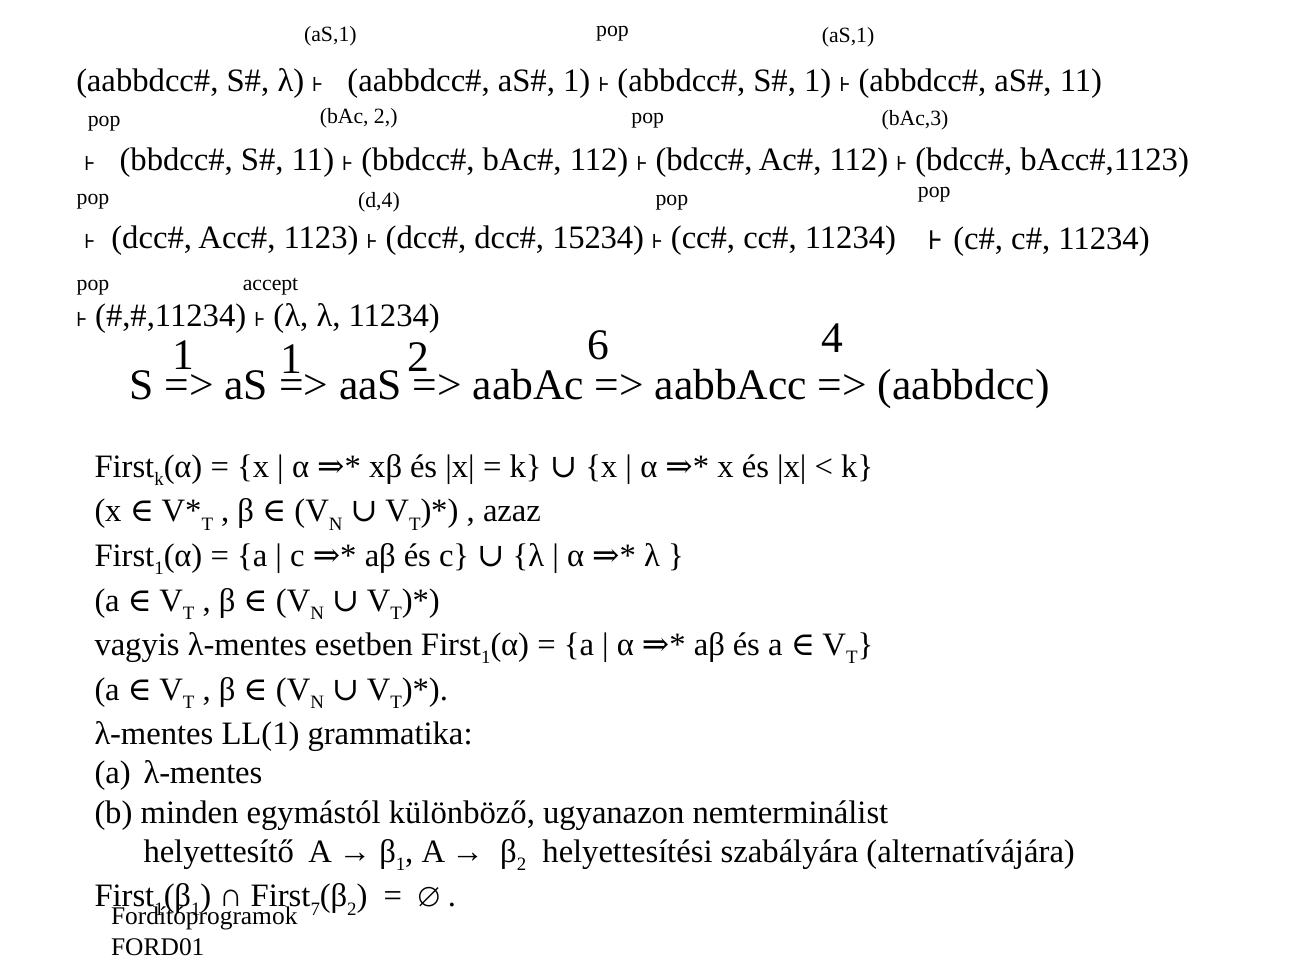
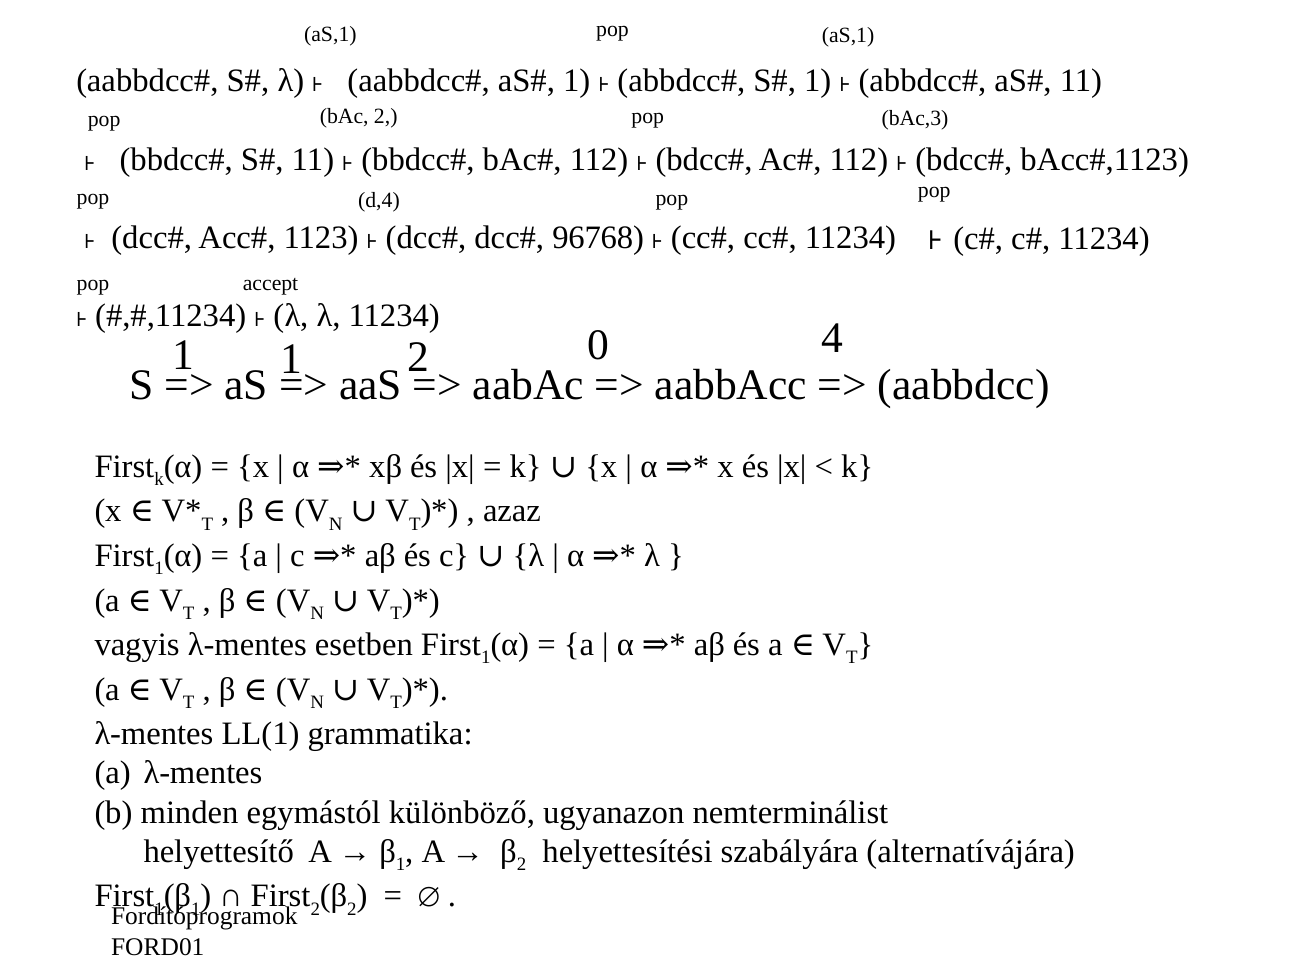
15234: 15234 -> 96768
6: 6 -> 0
7 at (315, 909): 7 -> 2
